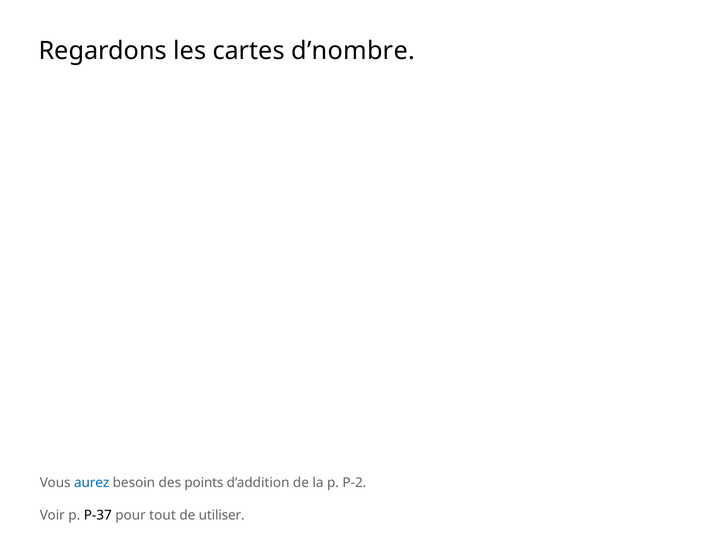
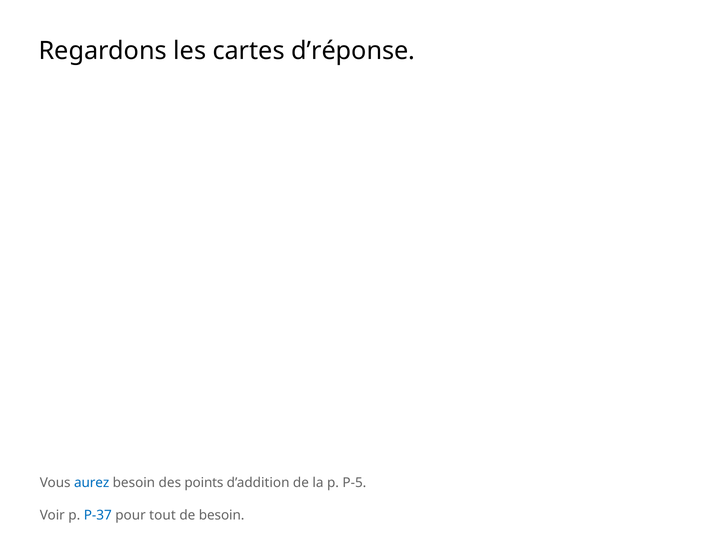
d’nombre: d’nombre -> d’réponse
P-2: P-2 -> P-5
P-37 colour: black -> blue
de utiliser: utiliser -> besoin
